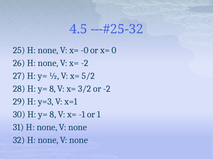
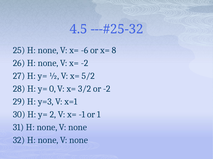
-0: -0 -> -6
0: 0 -> 8
28 H y= 8: 8 -> 0
30 H y= 8: 8 -> 2
